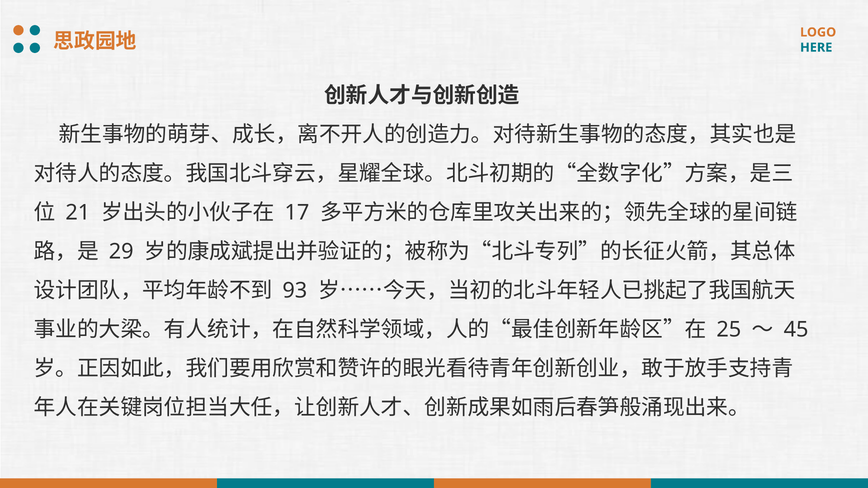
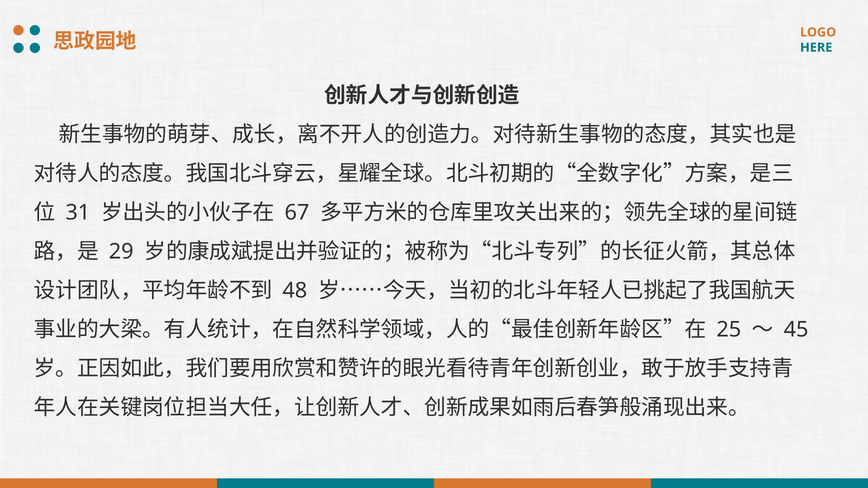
21: 21 -> 31
17: 17 -> 67
93: 93 -> 48
